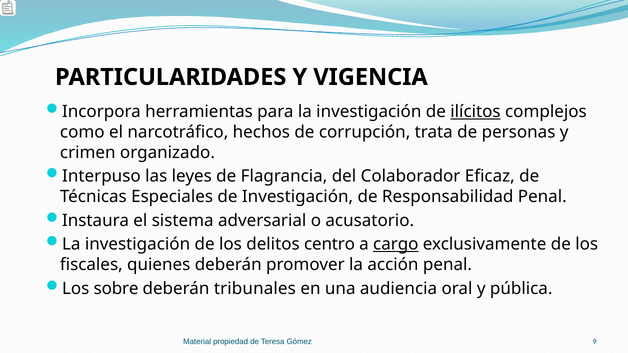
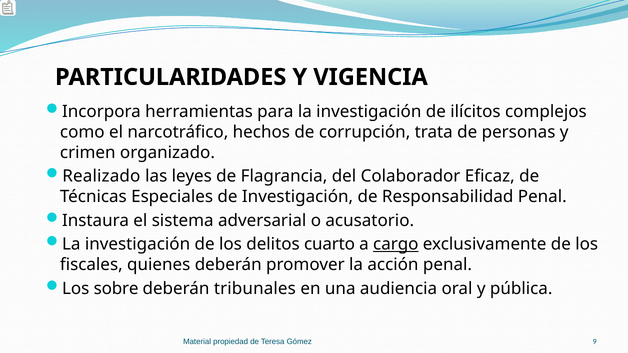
ilícitos underline: present -> none
Interpuso: Interpuso -> Realizado
centro: centro -> cuarto
